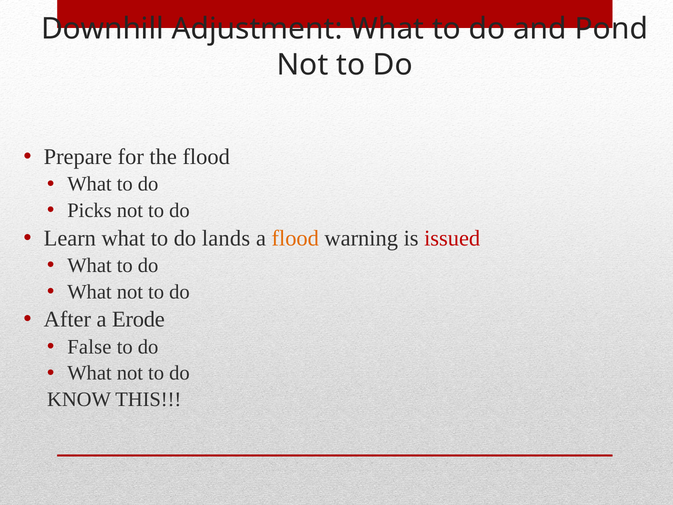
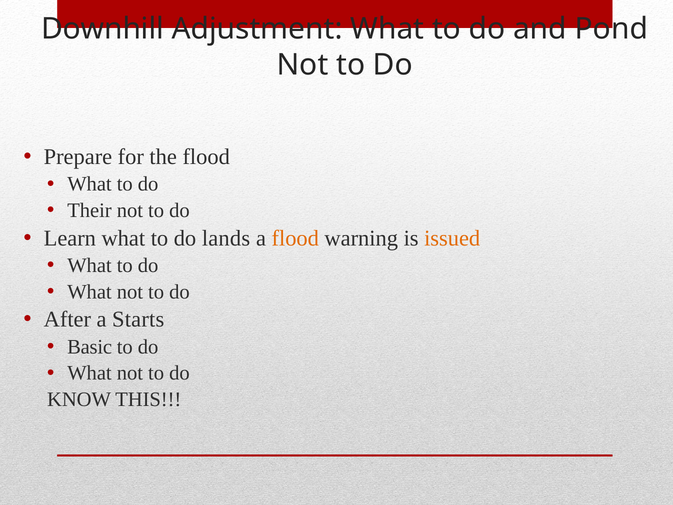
Picks: Picks -> Their
issued colour: red -> orange
Erode: Erode -> Starts
False: False -> Basic
